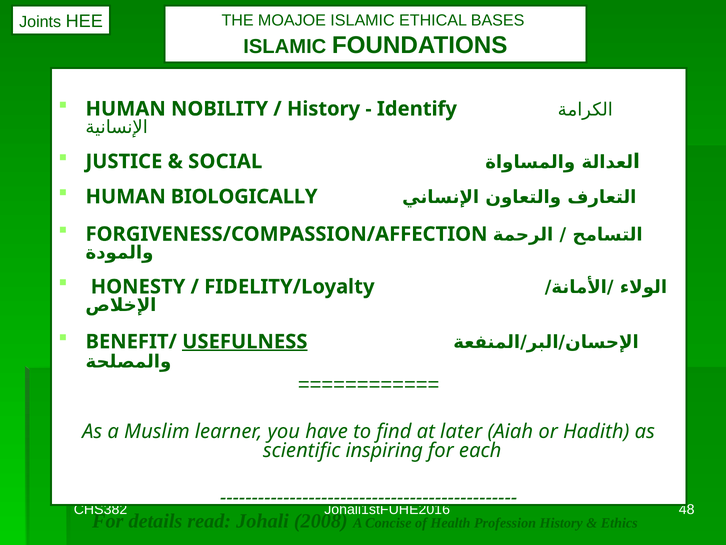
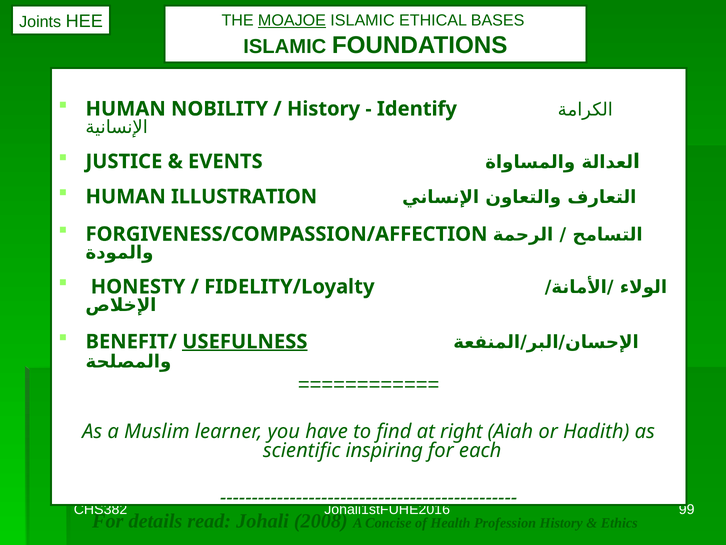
MOAJOE underline: none -> present
SOCIAL: SOCIAL -> EVENTS
BIOLOGICALLY: BIOLOGICALLY -> ILLUSTRATION
later: later -> right
48: 48 -> 99
